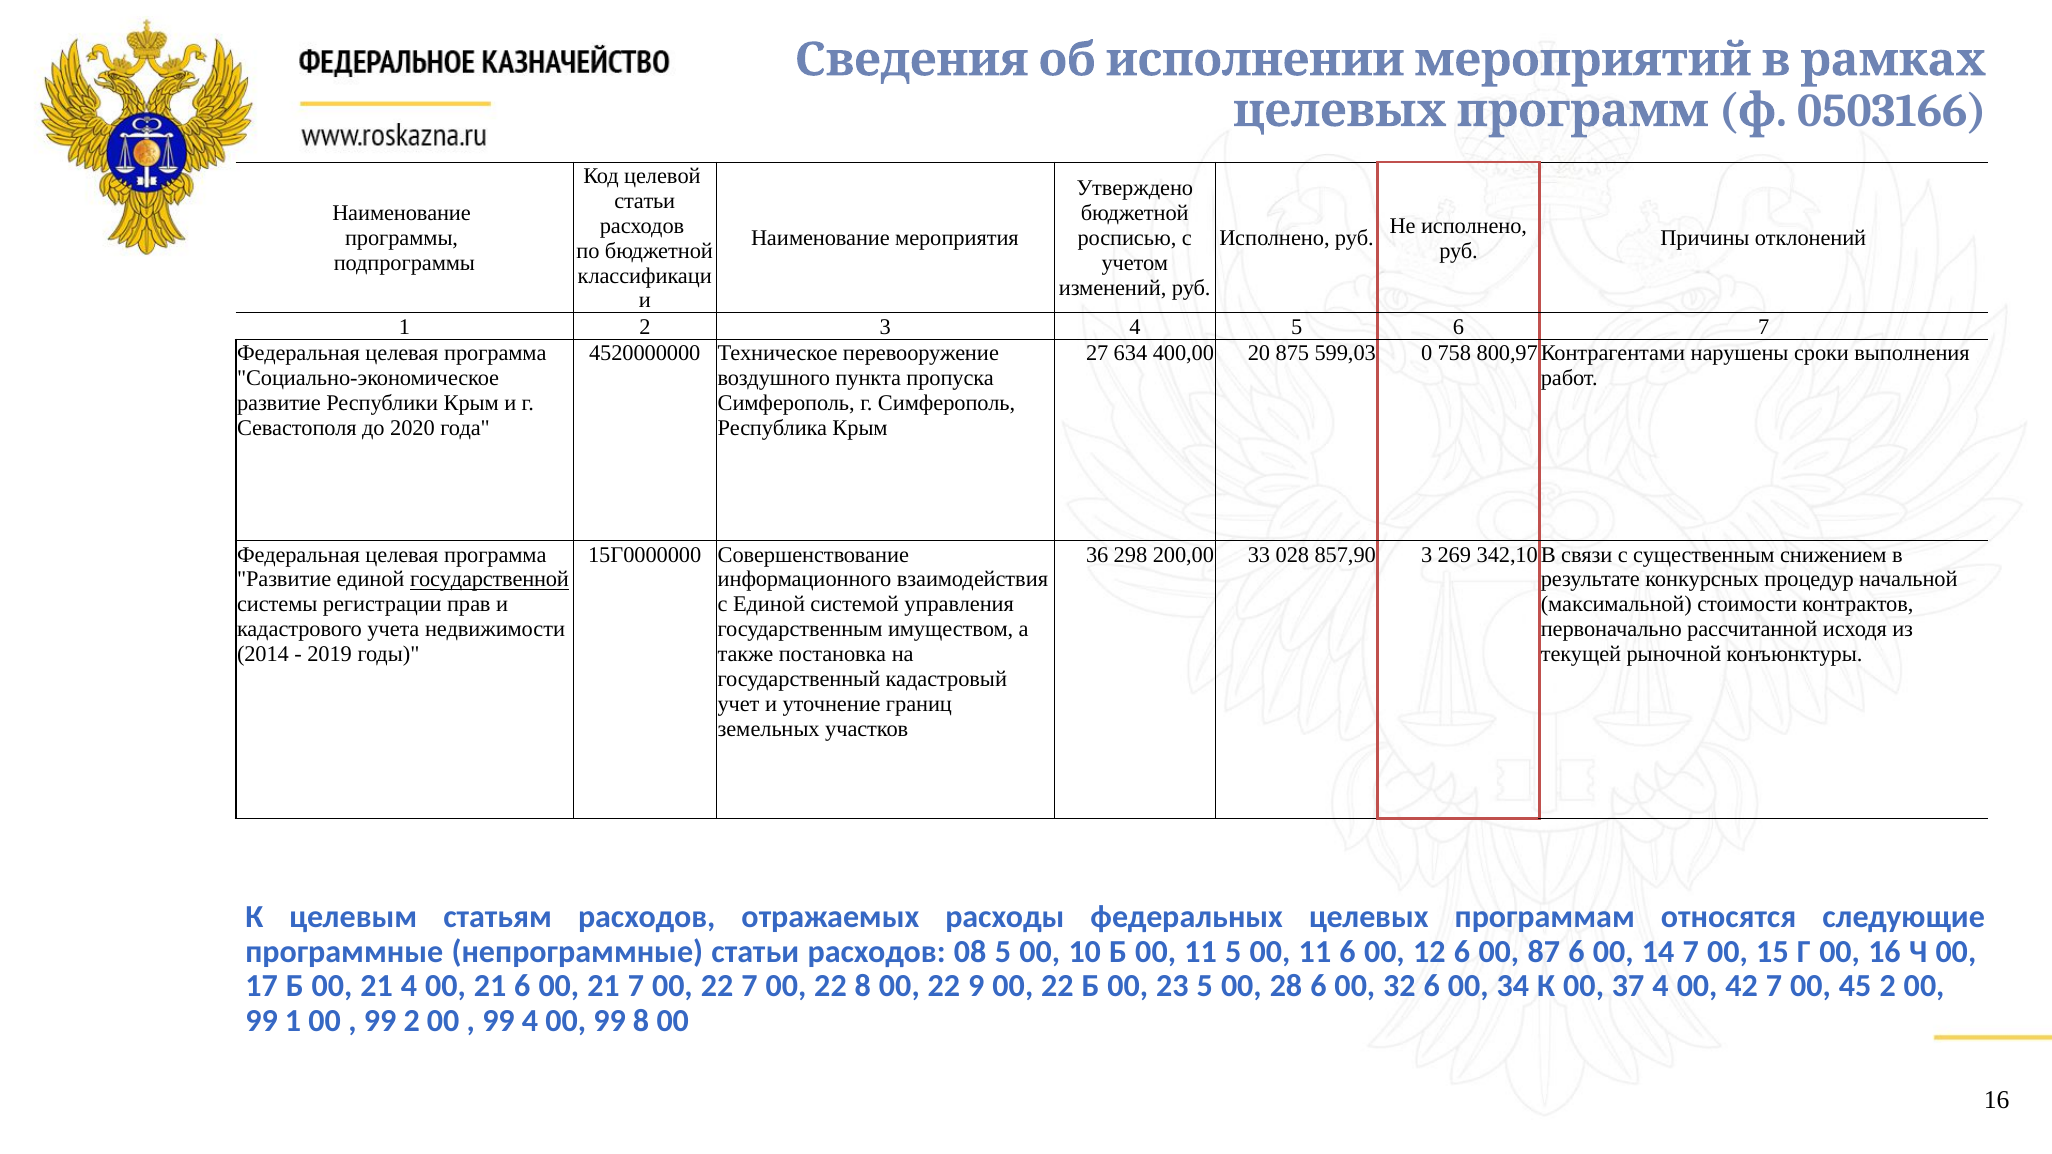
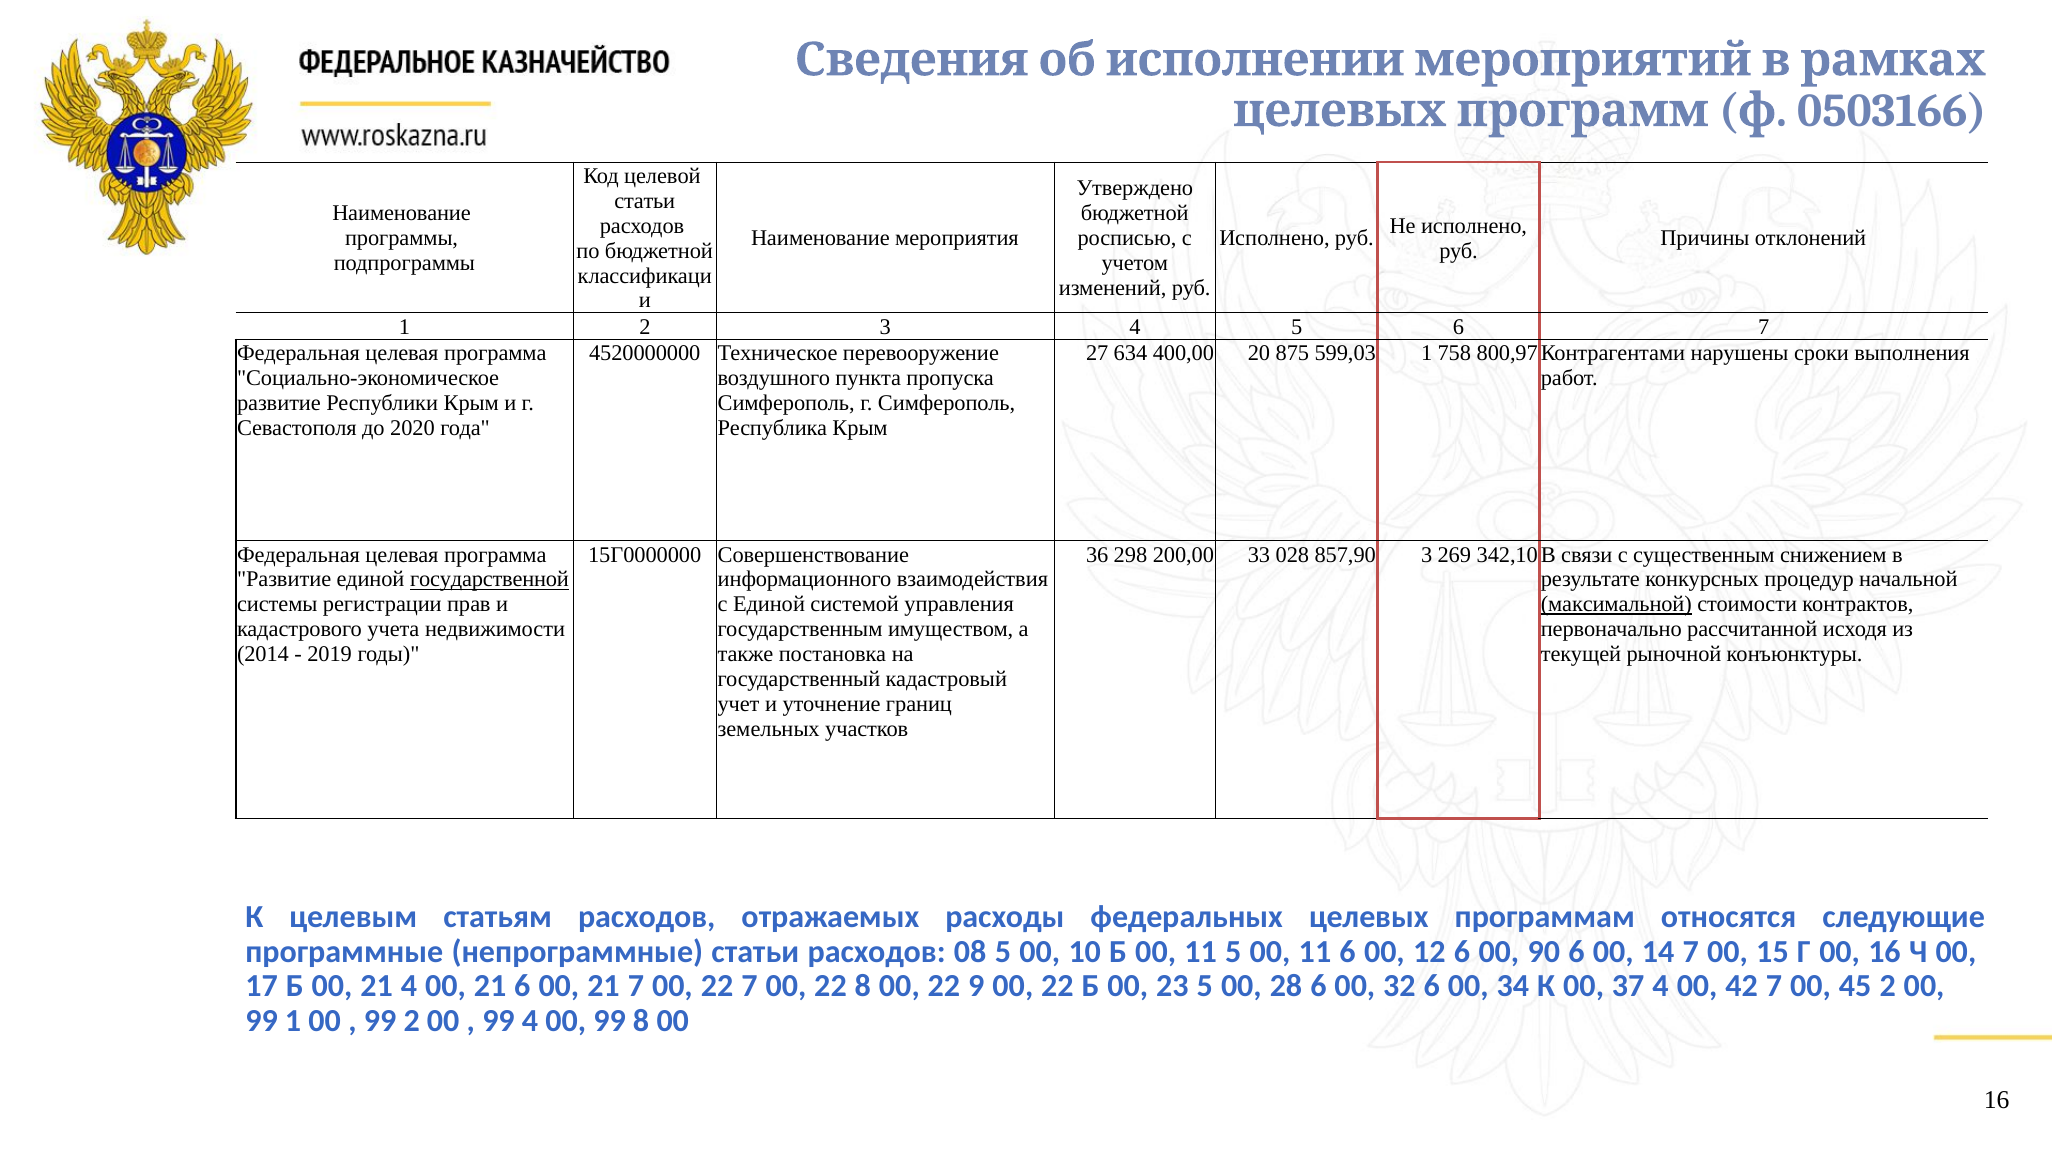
599,03 0: 0 -> 1
максимальной underline: none -> present
87: 87 -> 90
